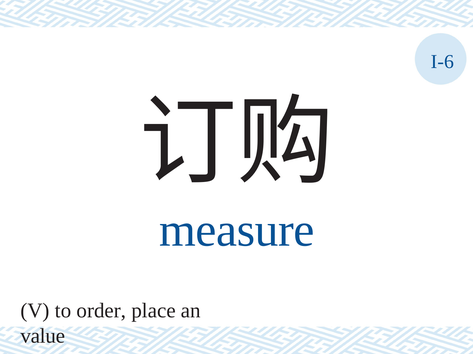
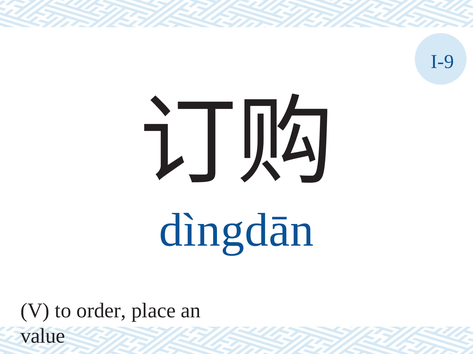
I-6: I-6 -> I-9
measure: measure -> dìngdān
